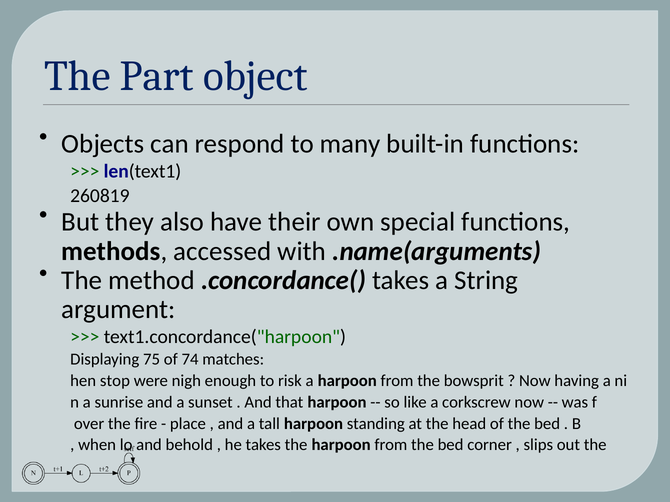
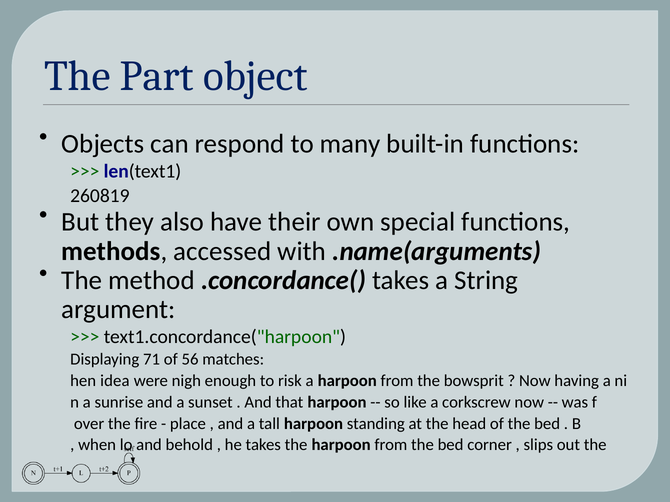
75: 75 -> 71
74: 74 -> 56
stop: stop -> idea
